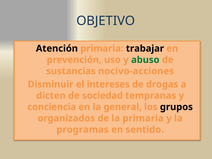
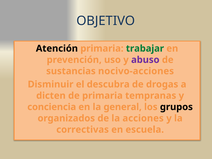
trabajar colour: black -> green
abuso colour: green -> purple
intereses: intereses -> descubra
de sociedad: sociedad -> primaria
la primaria: primaria -> acciones
programas: programas -> correctivas
sentido: sentido -> escuela
